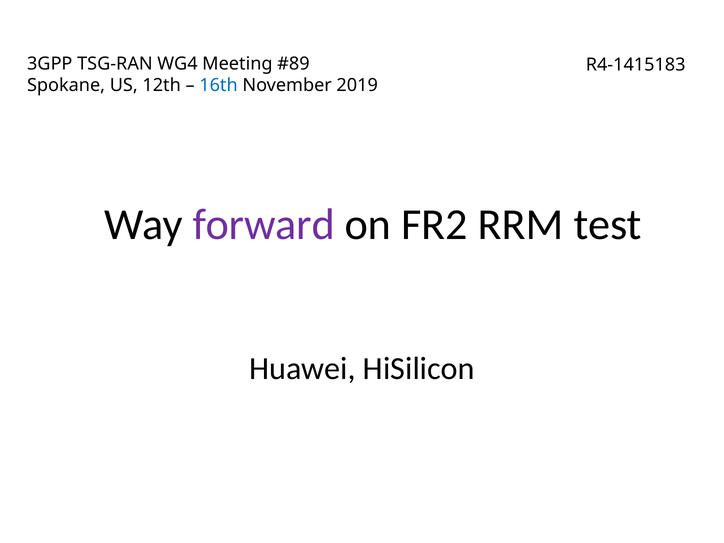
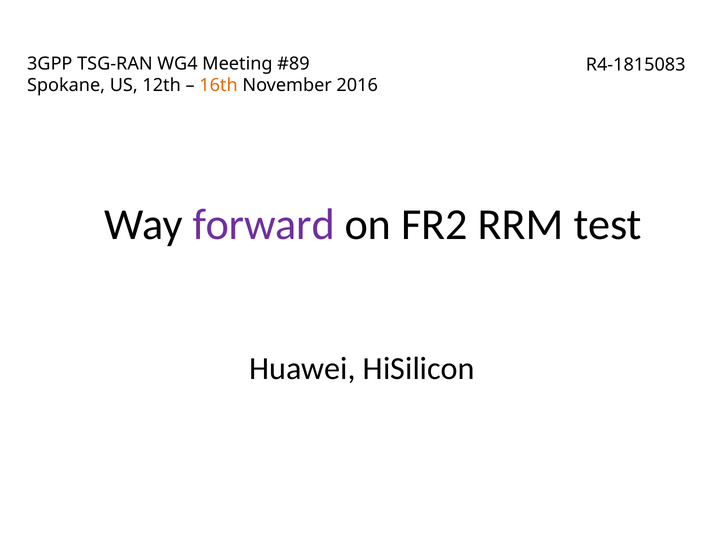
R4-1415183: R4-1415183 -> R4-1815083
16th colour: blue -> orange
2019: 2019 -> 2016
